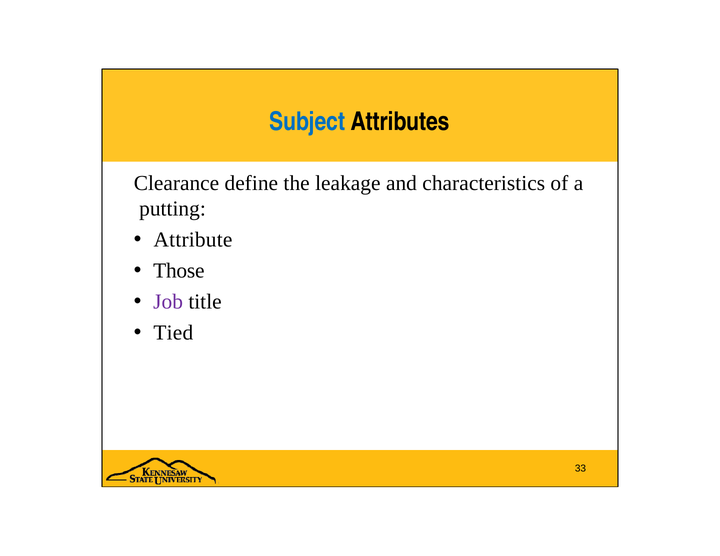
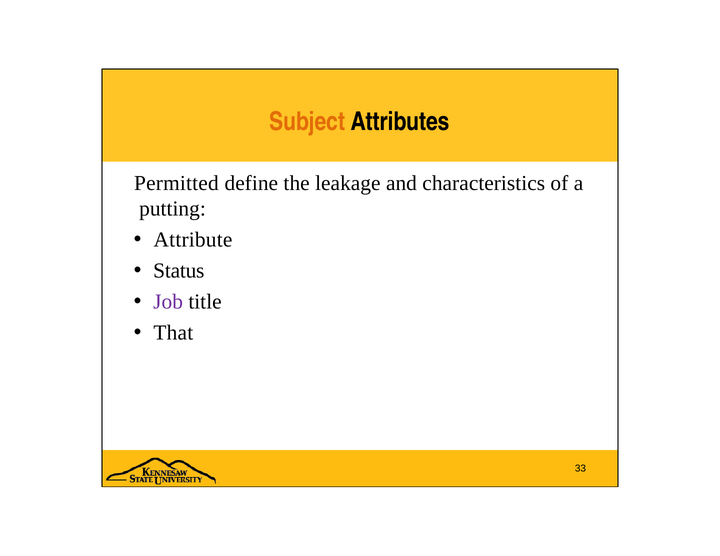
Subject colour: blue -> orange
Clearance: Clearance -> Permitted
Those: Those -> Status
Tied: Tied -> That
